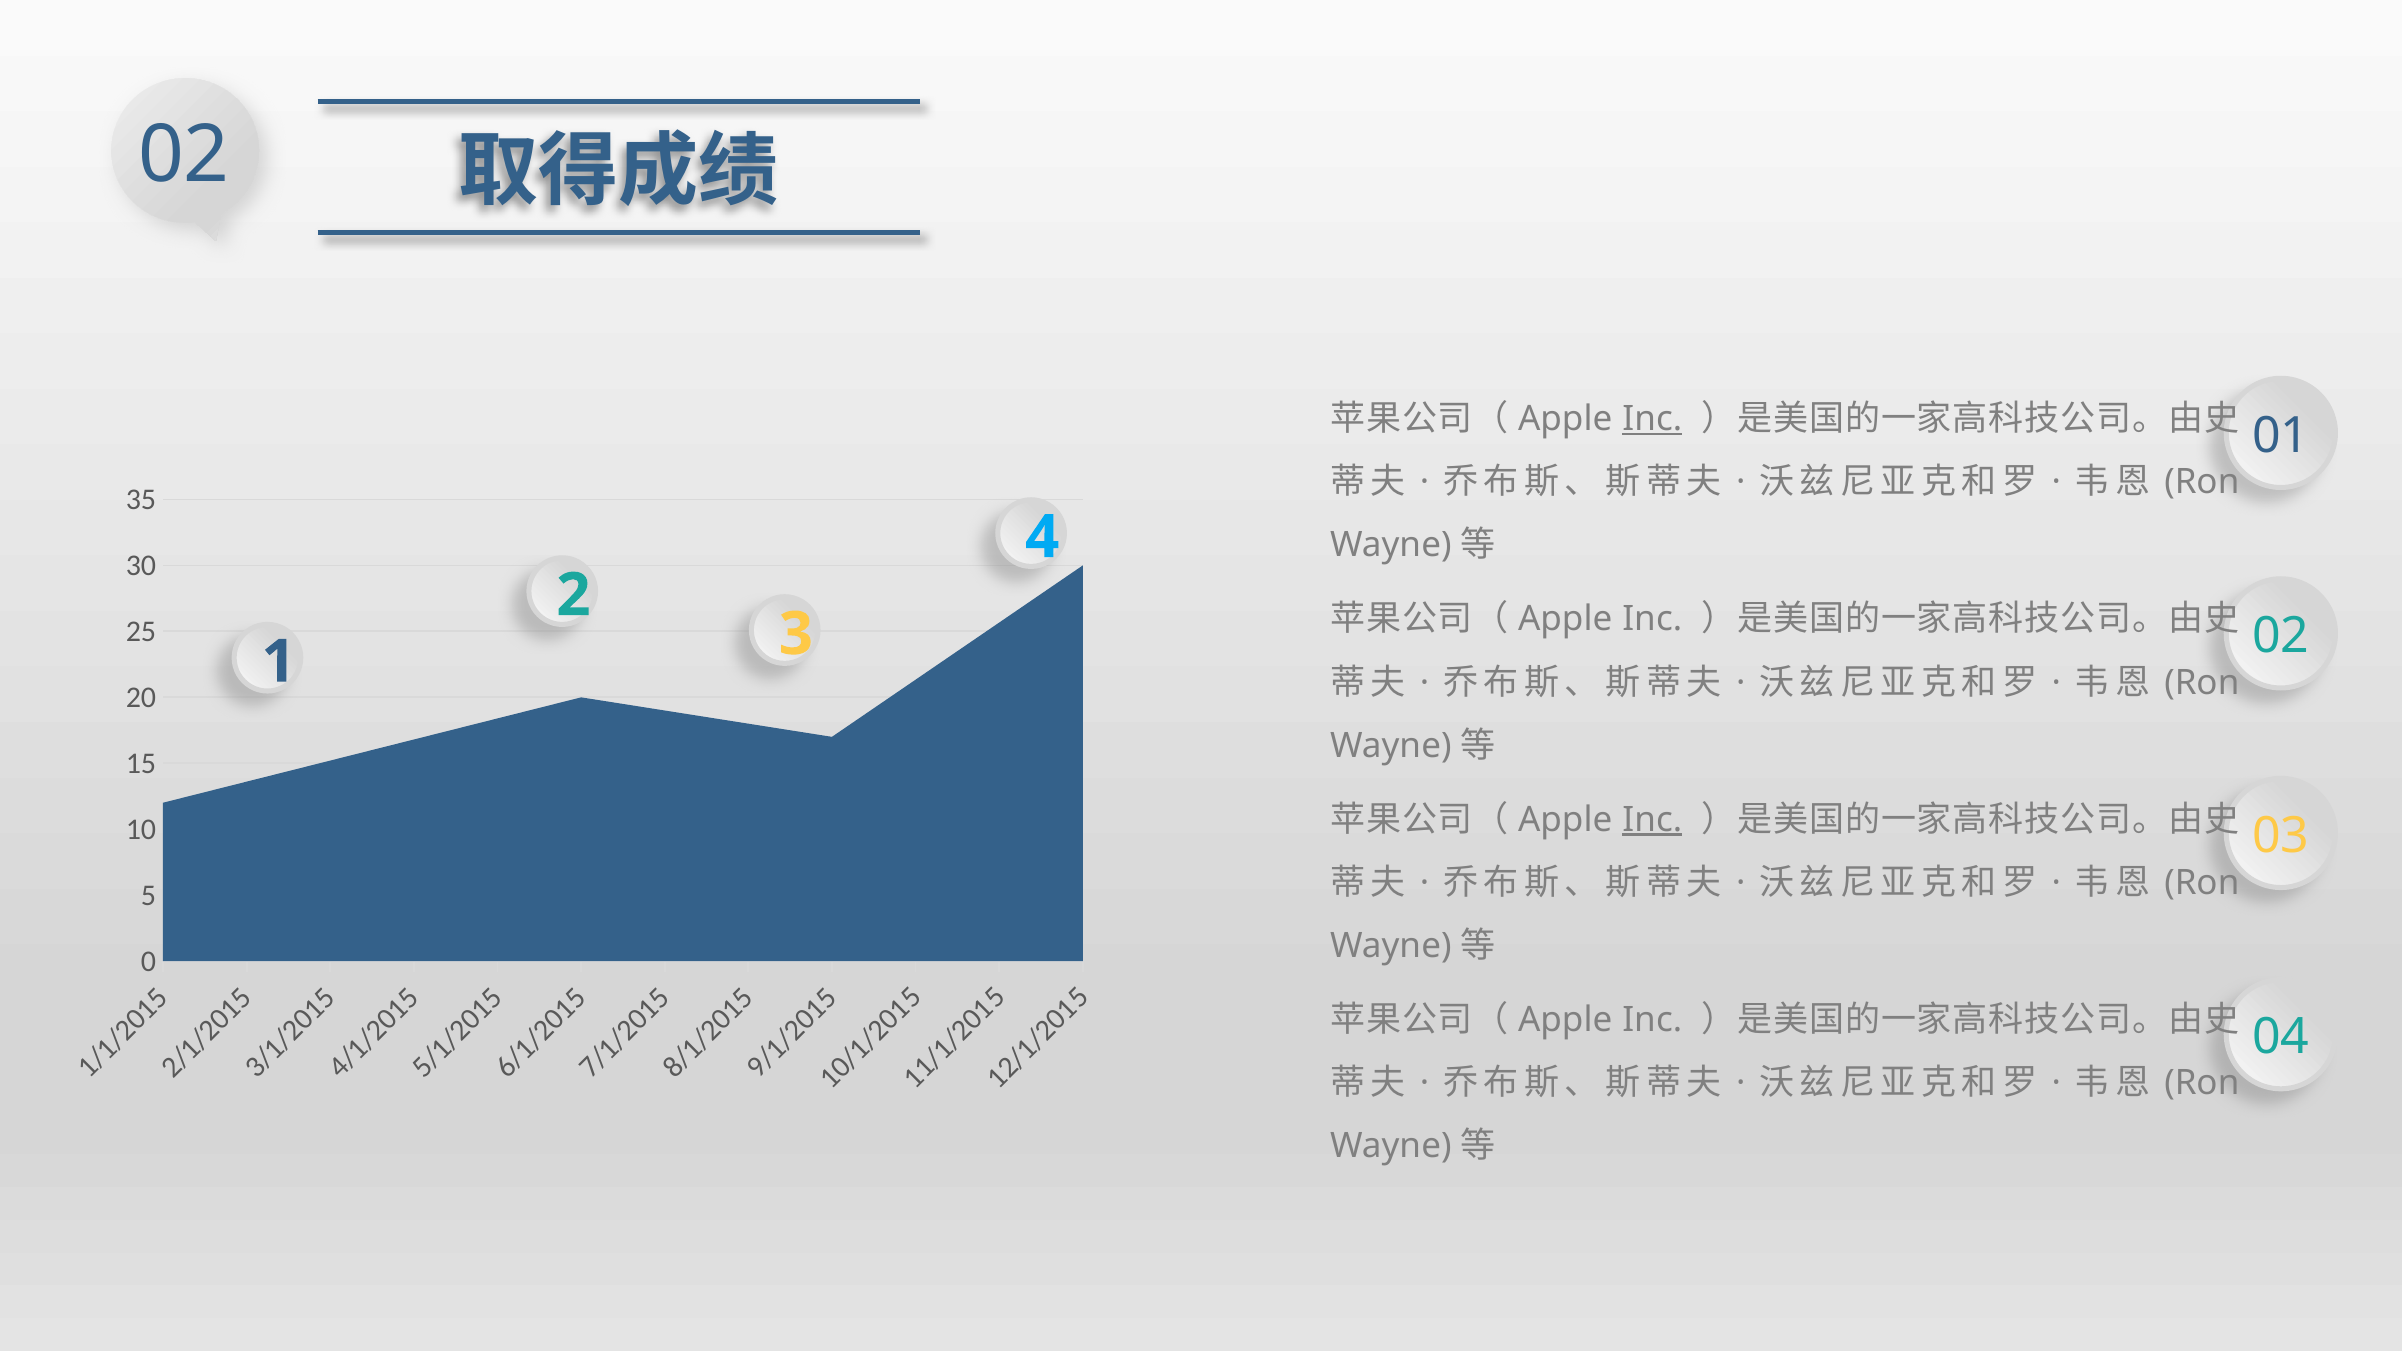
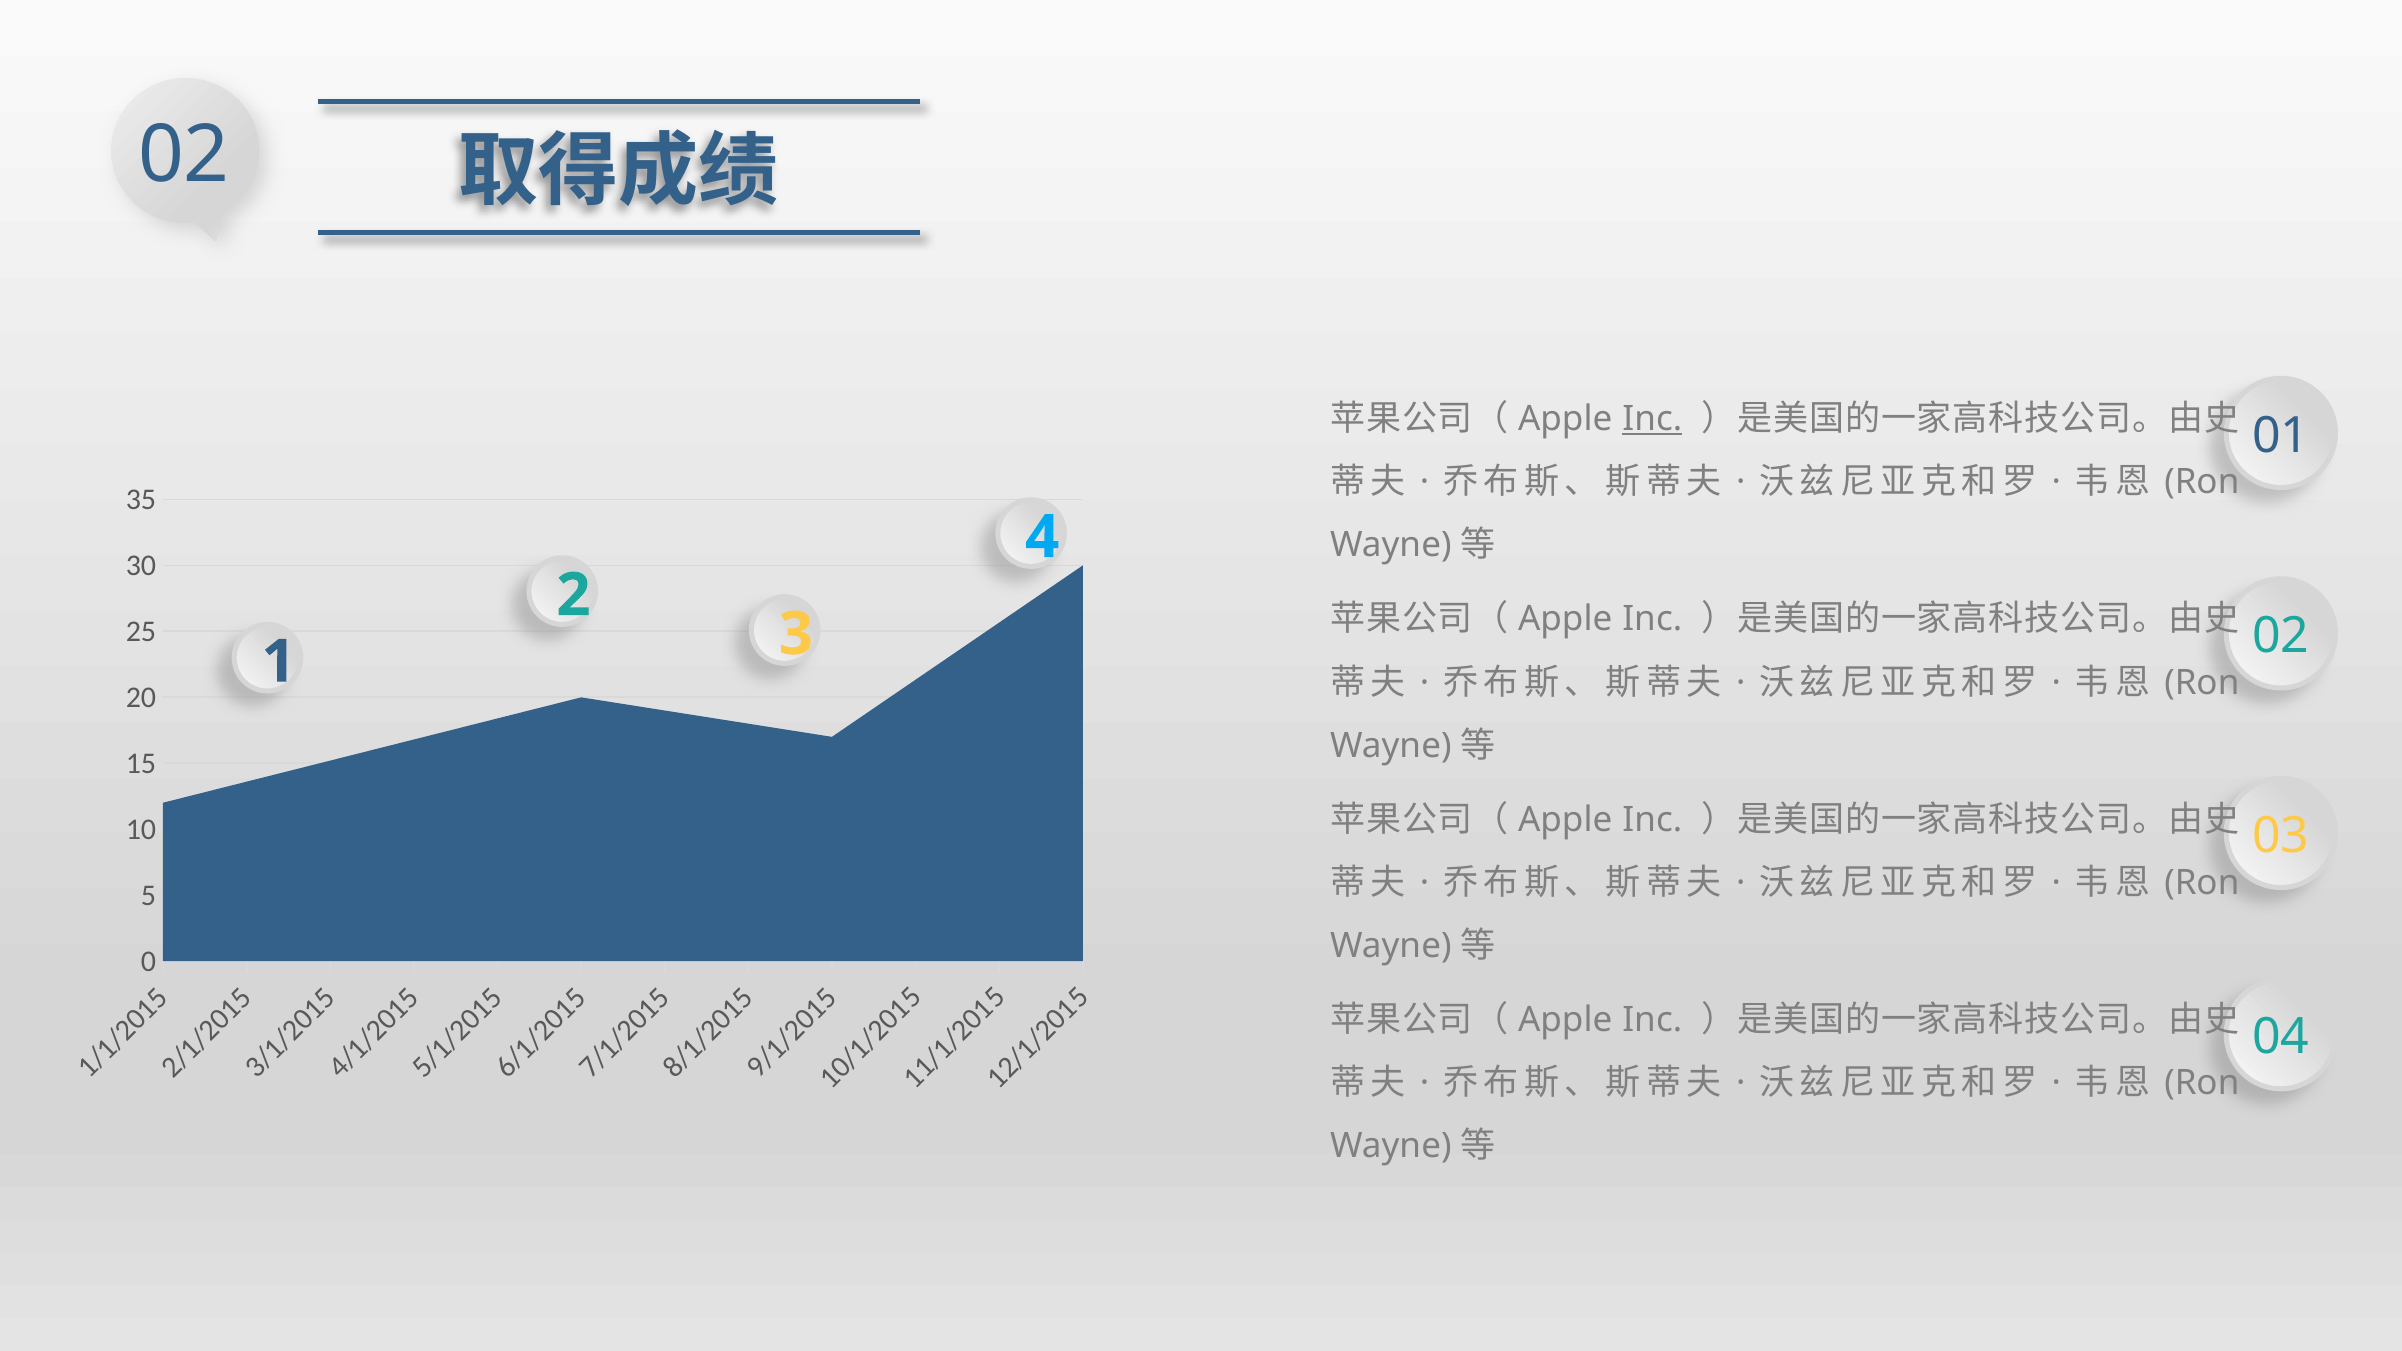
Inc at (1652, 820) underline: present -> none
